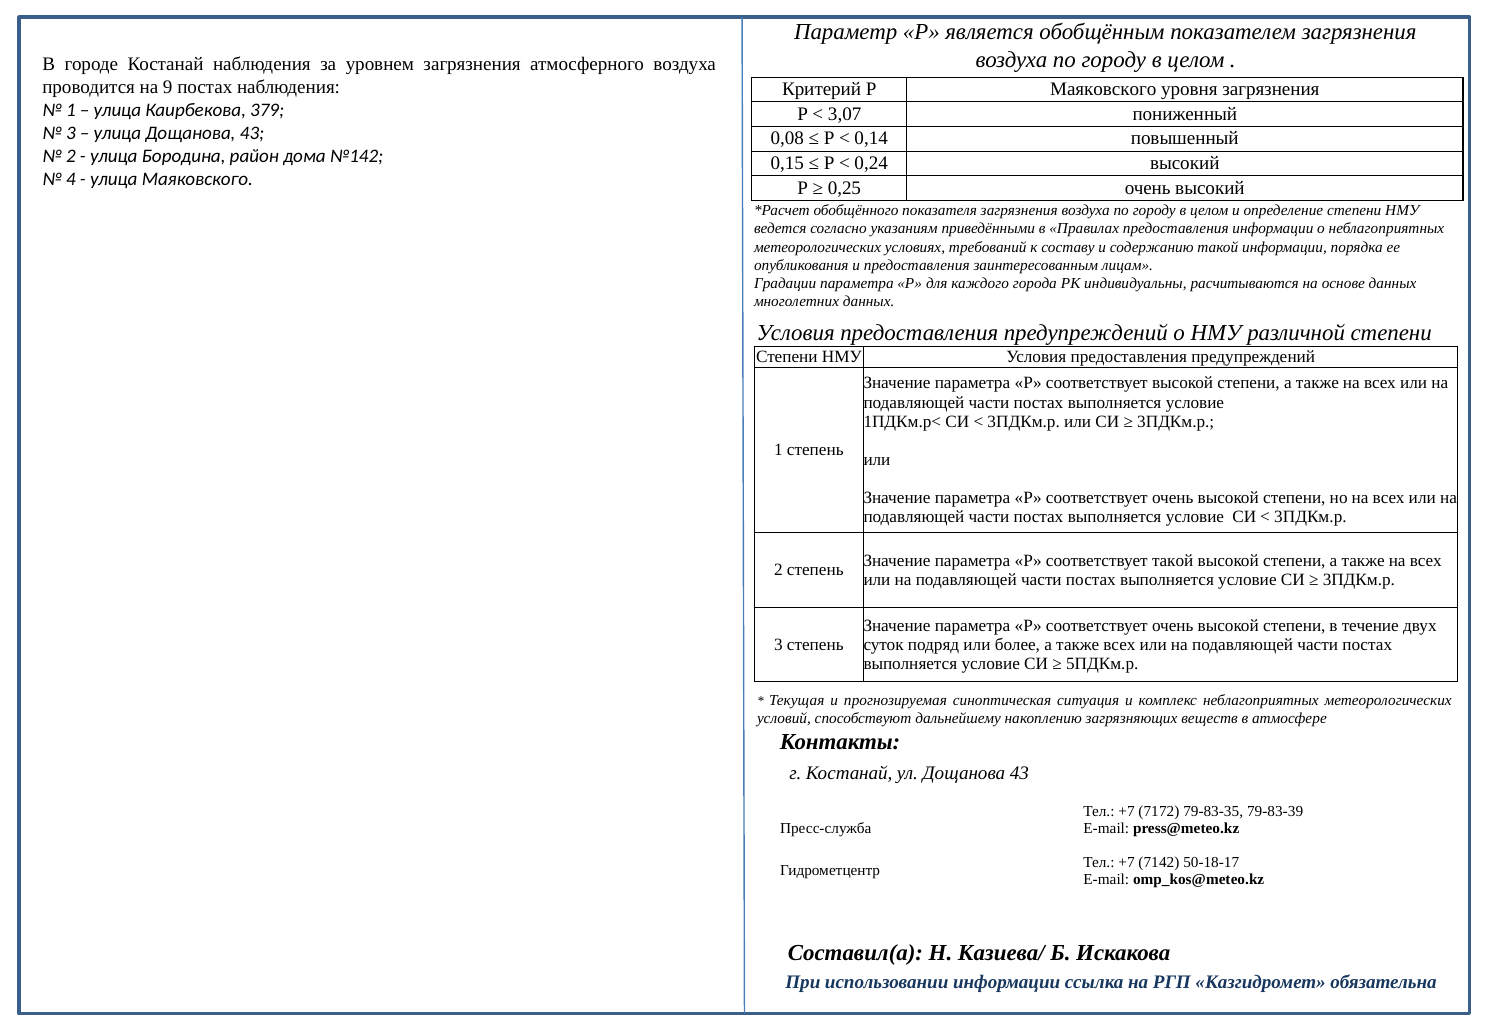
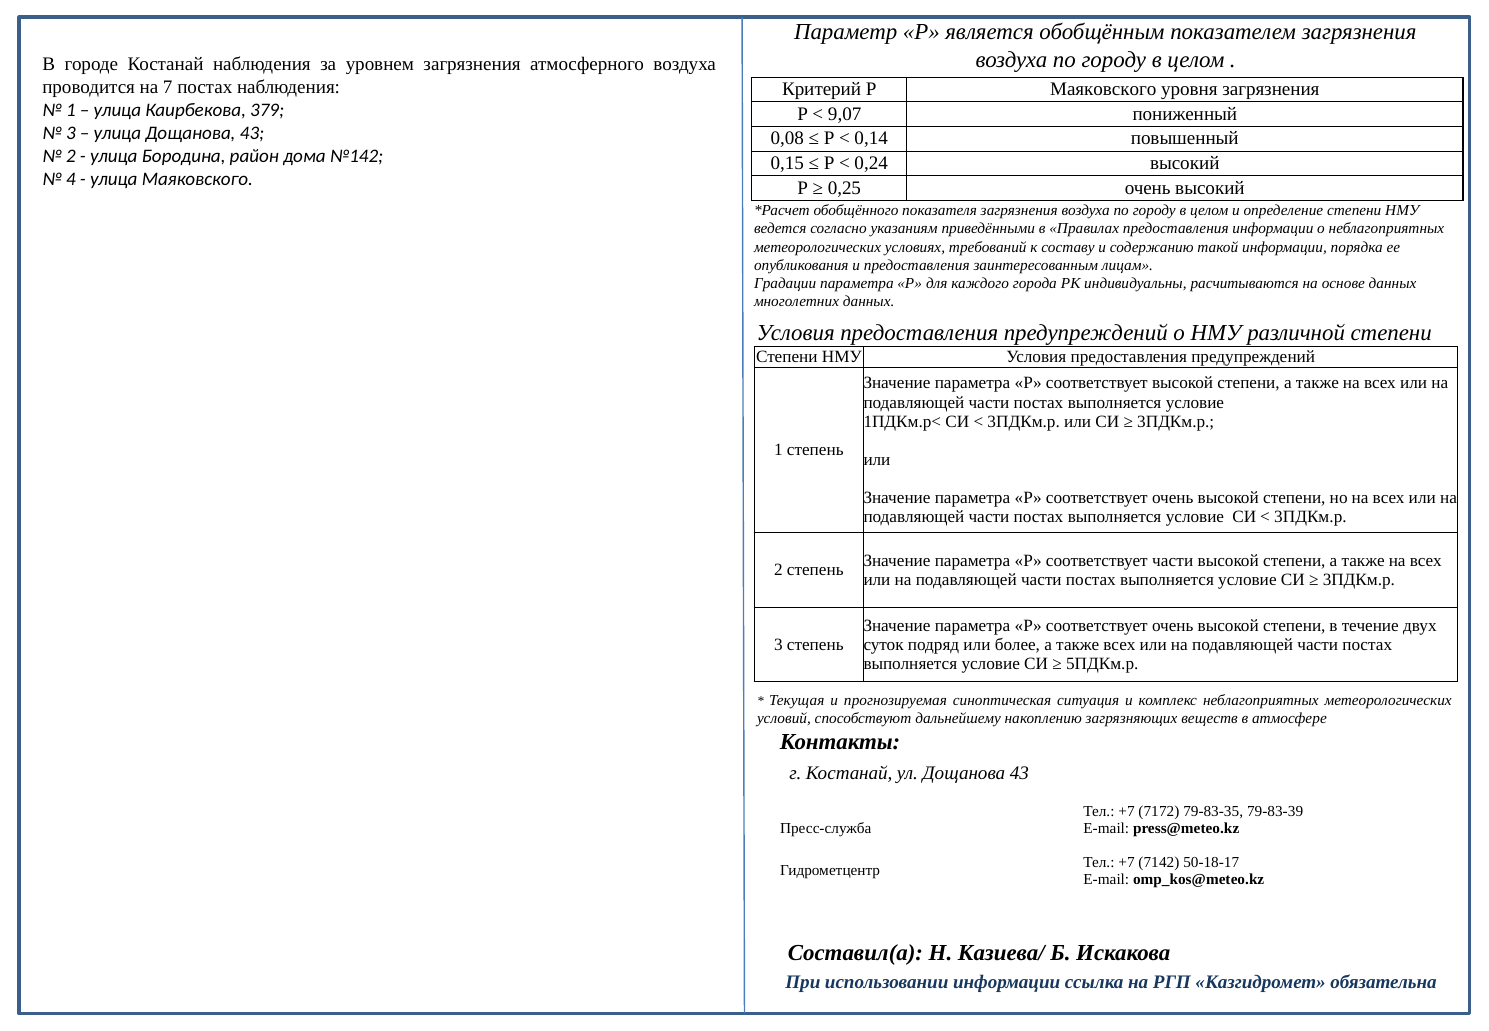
9: 9 -> 7
3,07: 3,07 -> 9,07
соответствует такой: такой -> части
